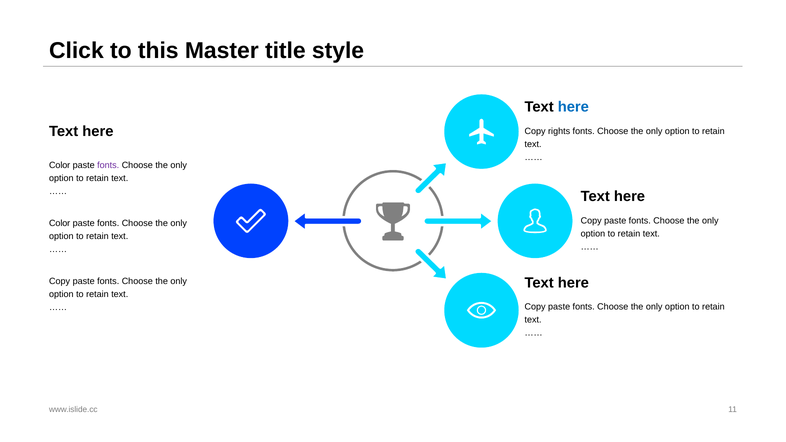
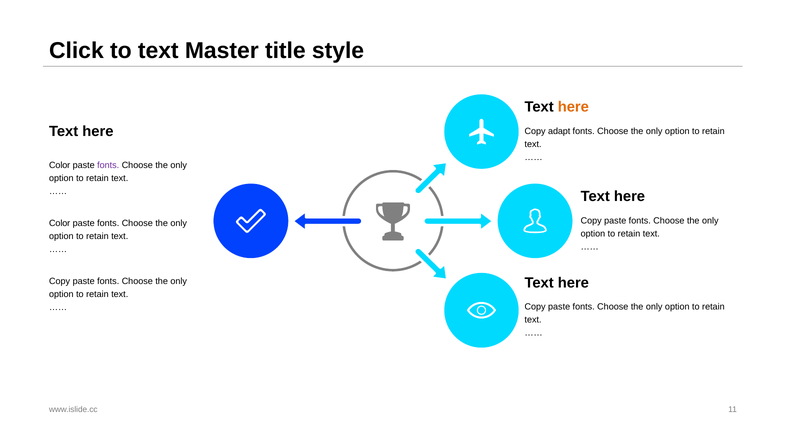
to this: this -> text
here at (573, 107) colour: blue -> orange
rights: rights -> adapt
